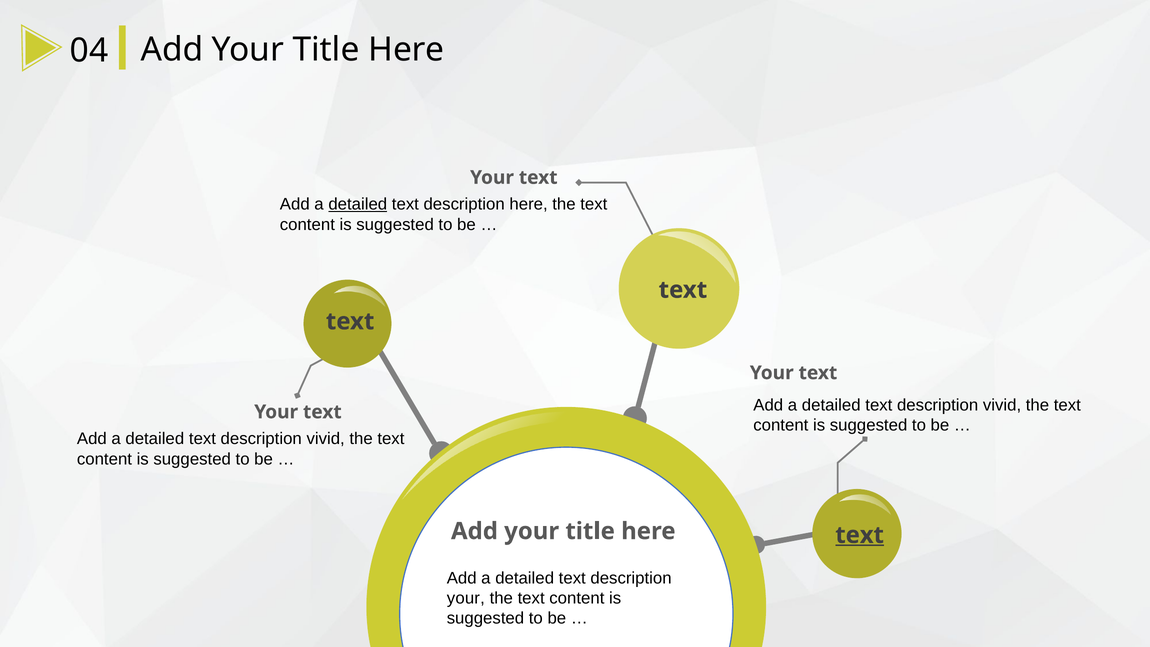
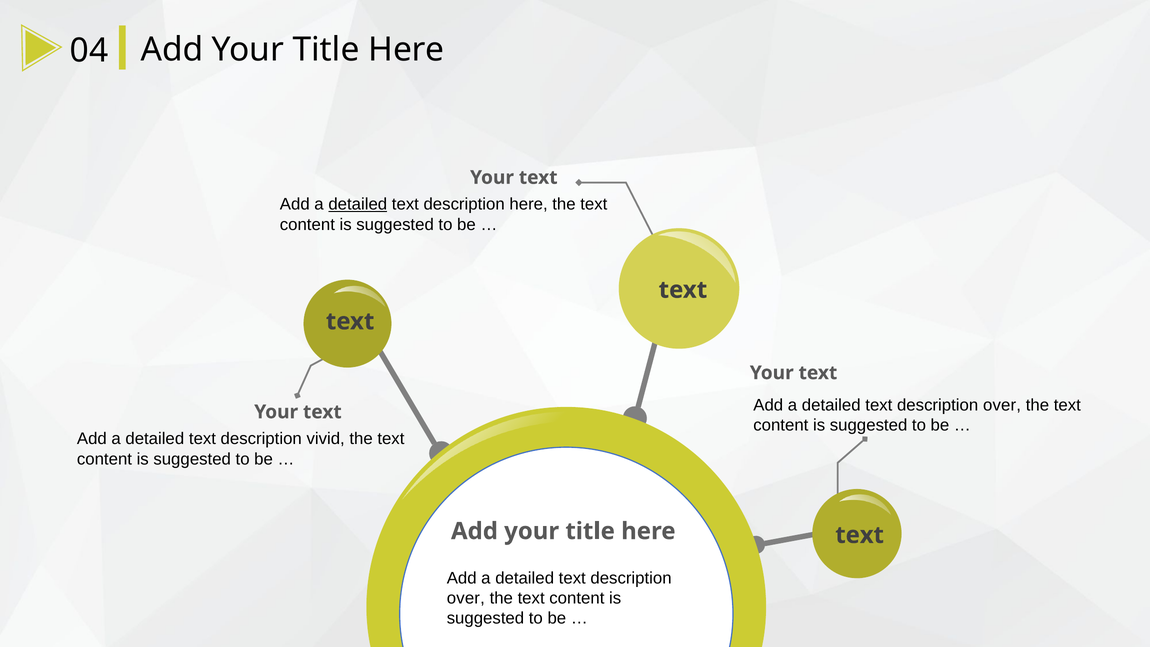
vivid at (1002, 405): vivid -> over
text at (860, 535) underline: present -> none
your at (466, 598): your -> over
